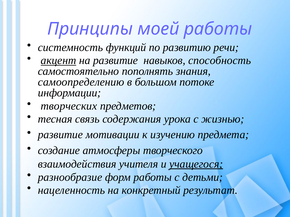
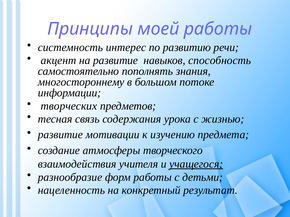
функций: функций -> интерес
акцент underline: present -> none
самоопределению: самоопределению -> многостороннему
